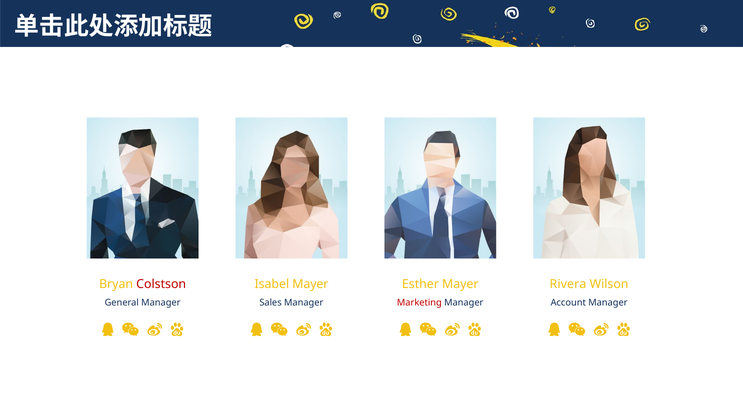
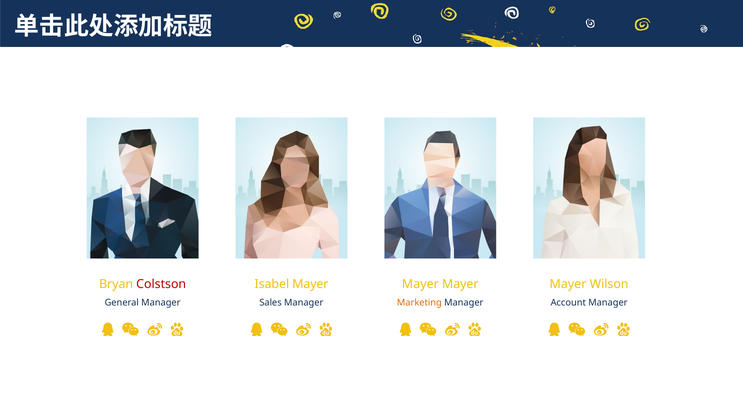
Esther at (420, 284): Esther -> Mayer
Rivera at (568, 284): Rivera -> Mayer
Marketing colour: red -> orange
